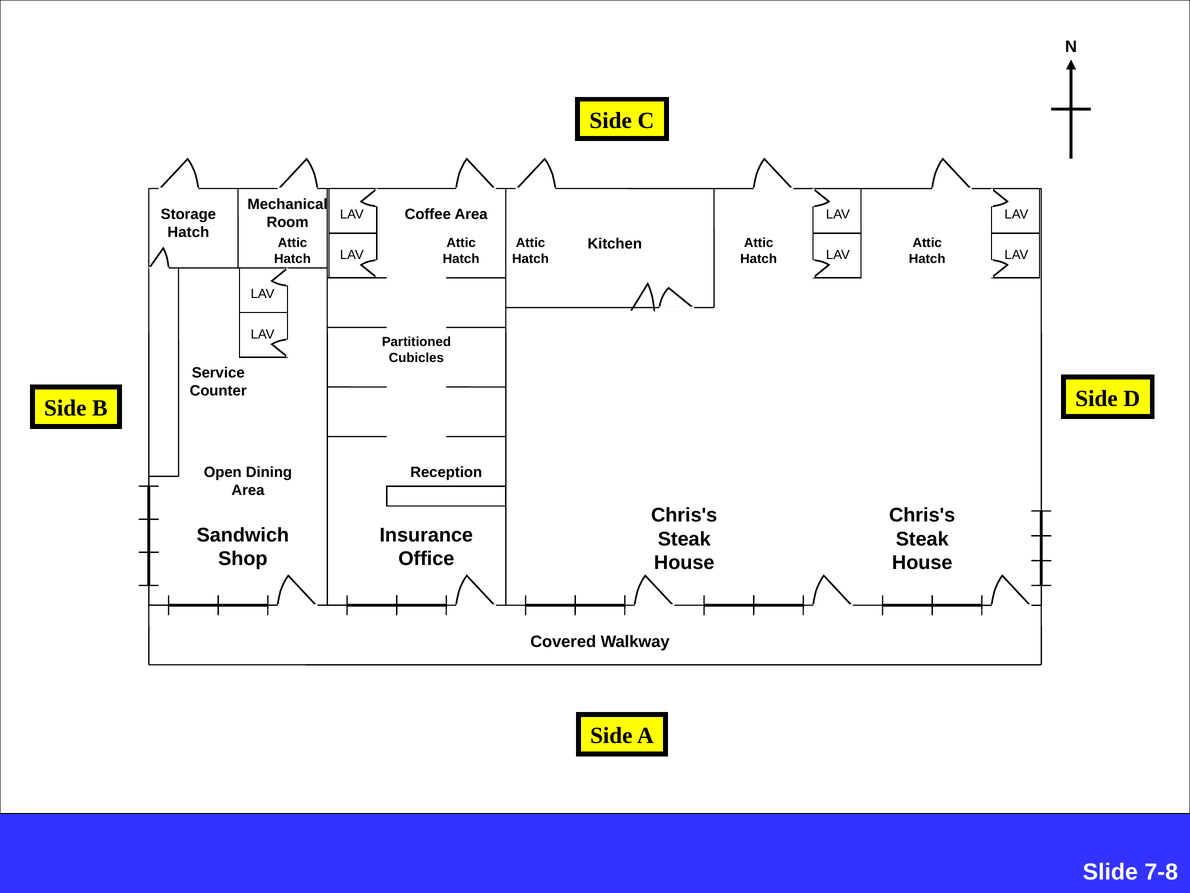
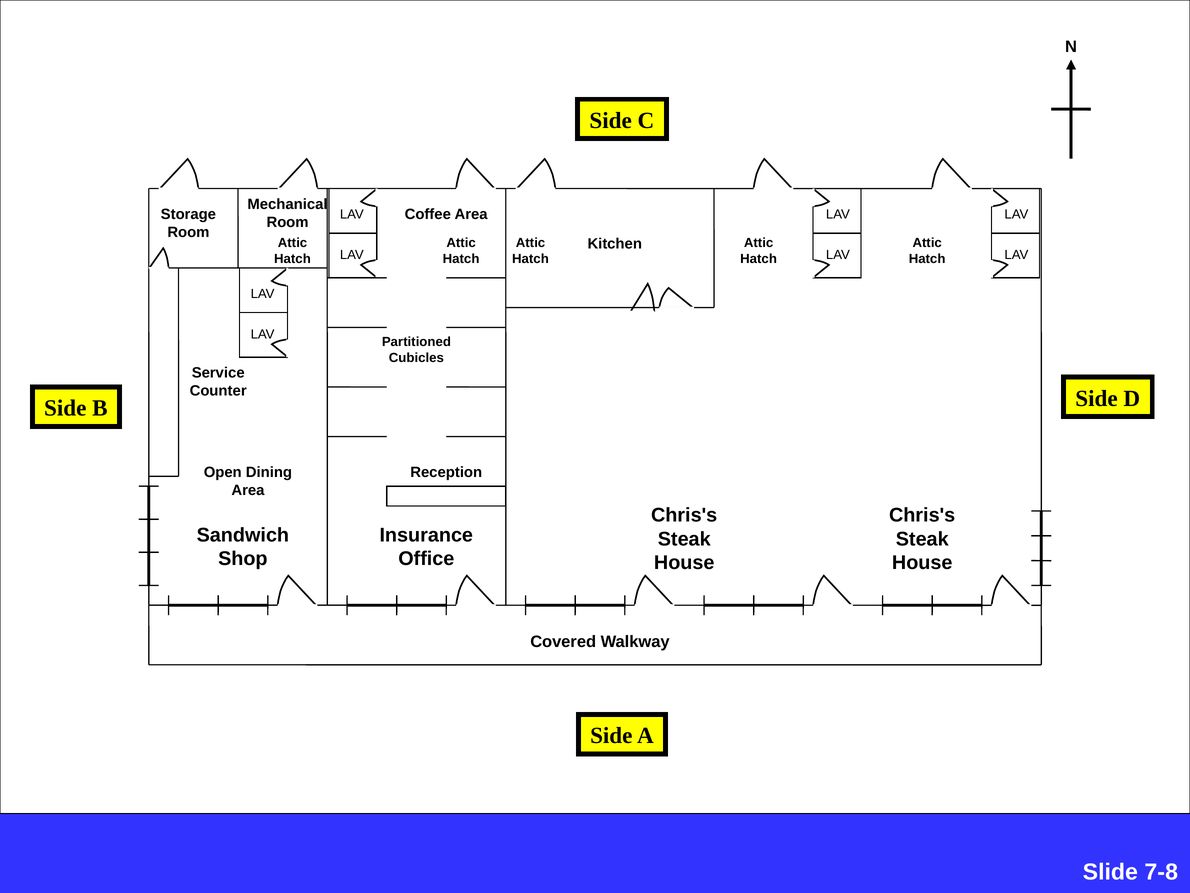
Hatch at (188, 232): Hatch -> Room
